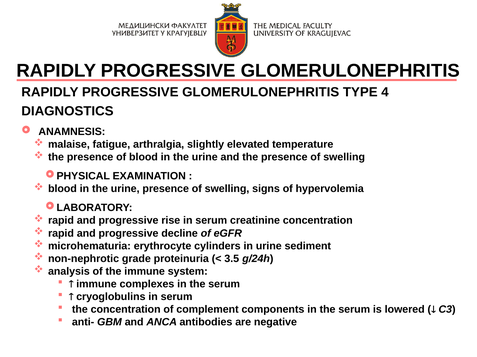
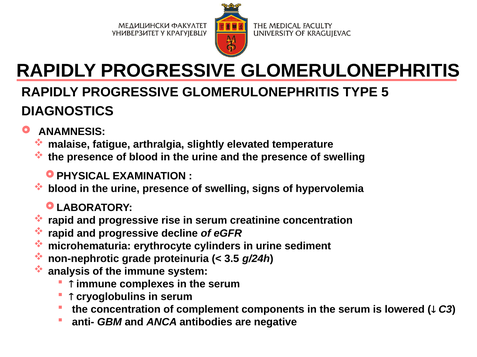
4: 4 -> 5
